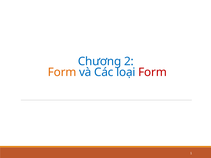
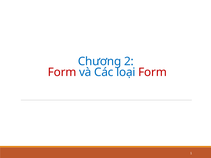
Form at (62, 72) colour: orange -> red
